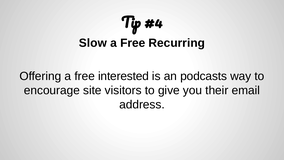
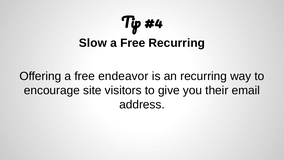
interested: interested -> endeavor
an podcasts: podcasts -> recurring
